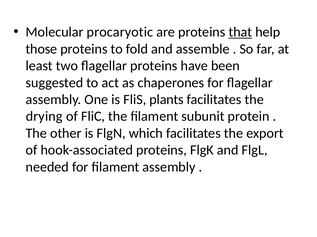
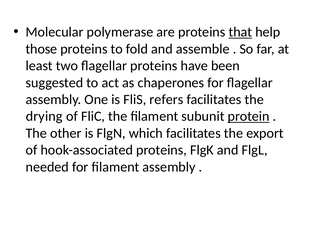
procaryotic: procaryotic -> polymerase
plants: plants -> refers
protein underline: none -> present
